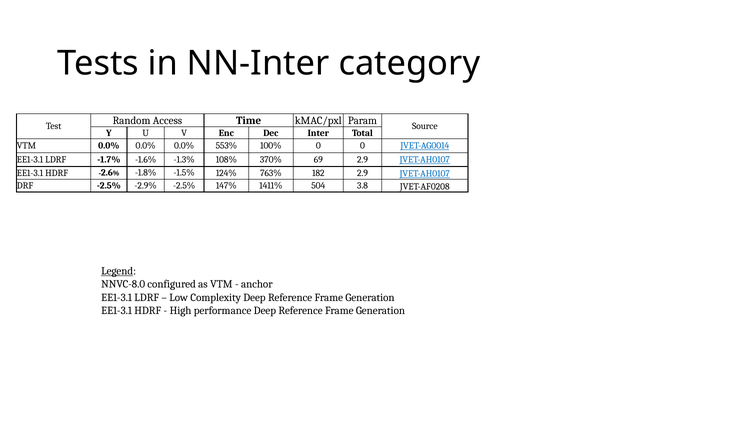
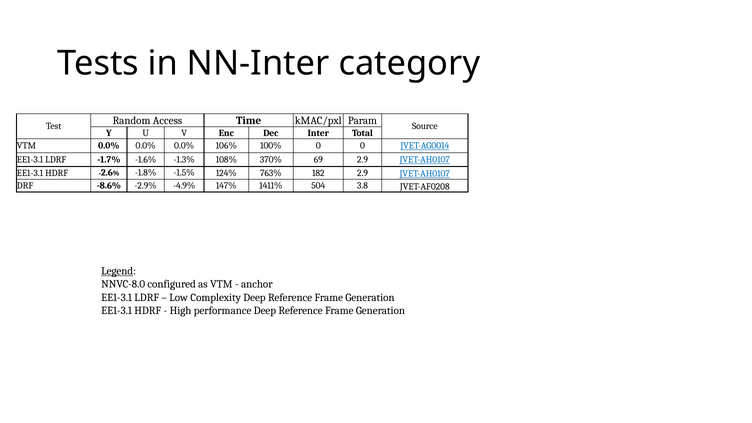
553%: 553% -> 106%
DRF -2.5%: -2.5% -> -8.6%
-2.9% -2.5%: -2.5% -> -4.9%
